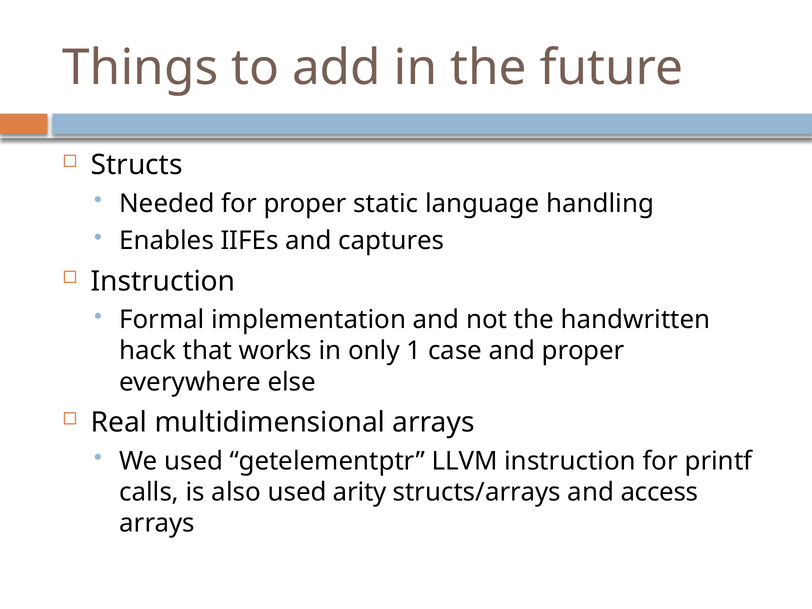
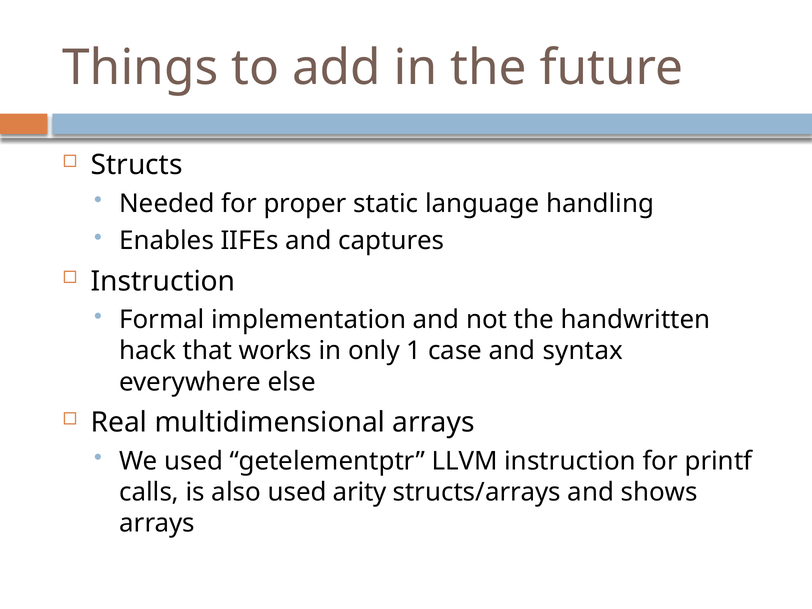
and proper: proper -> syntax
access: access -> shows
